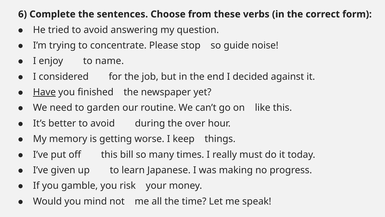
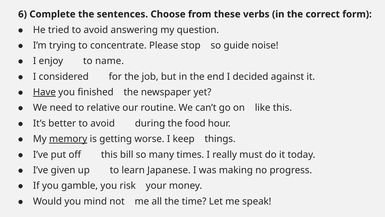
garden: garden -> relative
over: over -> food
memory underline: none -> present
